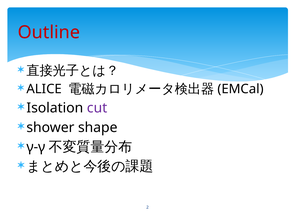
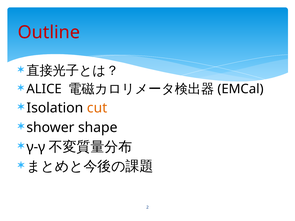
cut colour: purple -> orange
